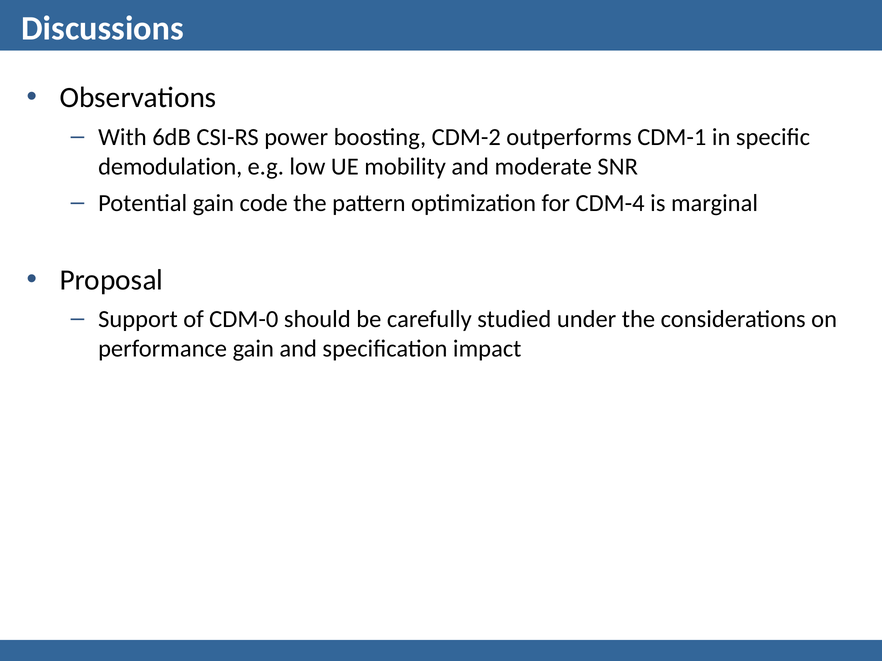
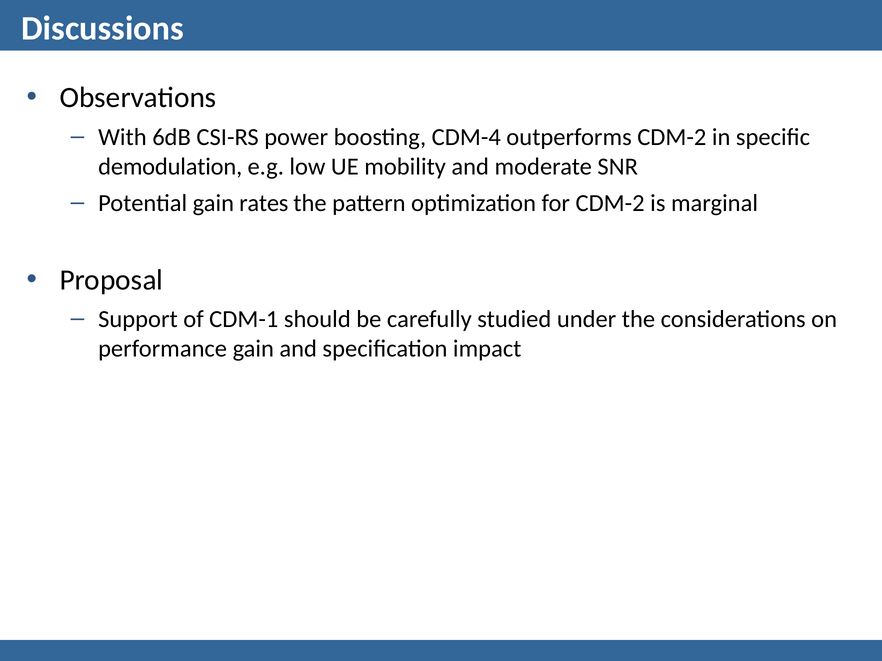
CDM-2: CDM-2 -> CDM-4
outperforms CDM-1: CDM-1 -> CDM-2
code: code -> rates
for CDM-4: CDM-4 -> CDM-2
CDM-0: CDM-0 -> CDM-1
